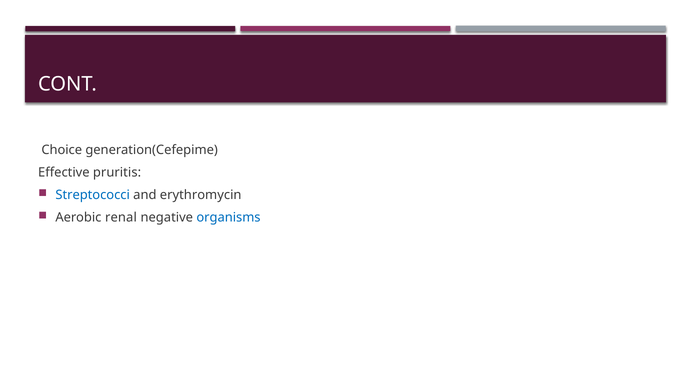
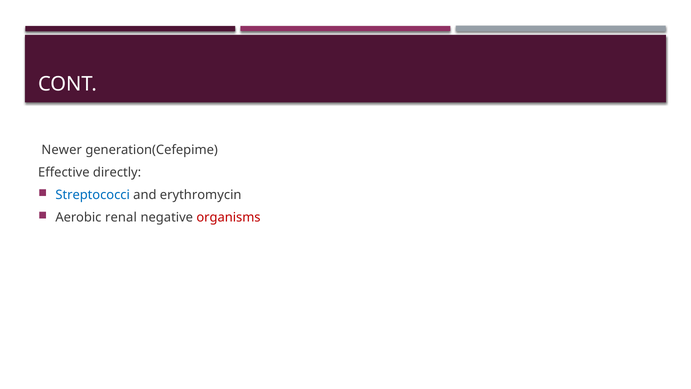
Choice: Choice -> Newer
pruritis: pruritis -> directly
organisms colour: blue -> red
